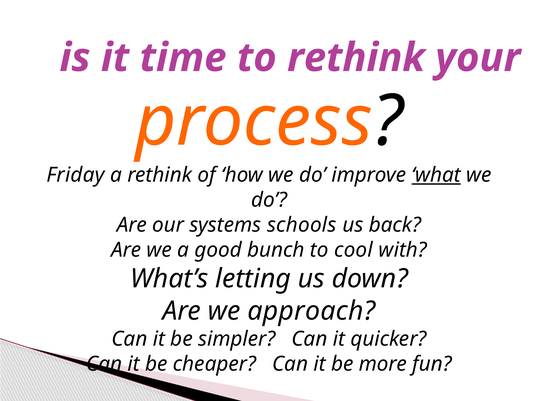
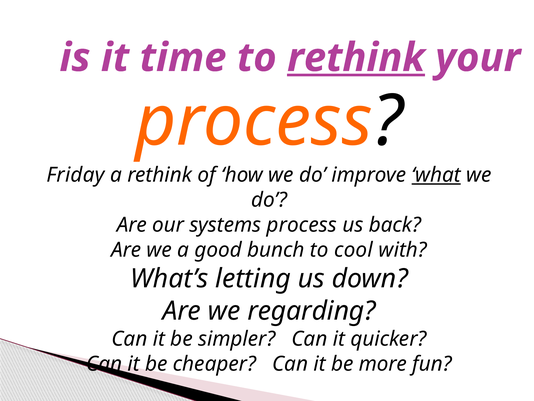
rethink at (356, 58) underline: none -> present
systems schools: schools -> process
approach: approach -> regarding
